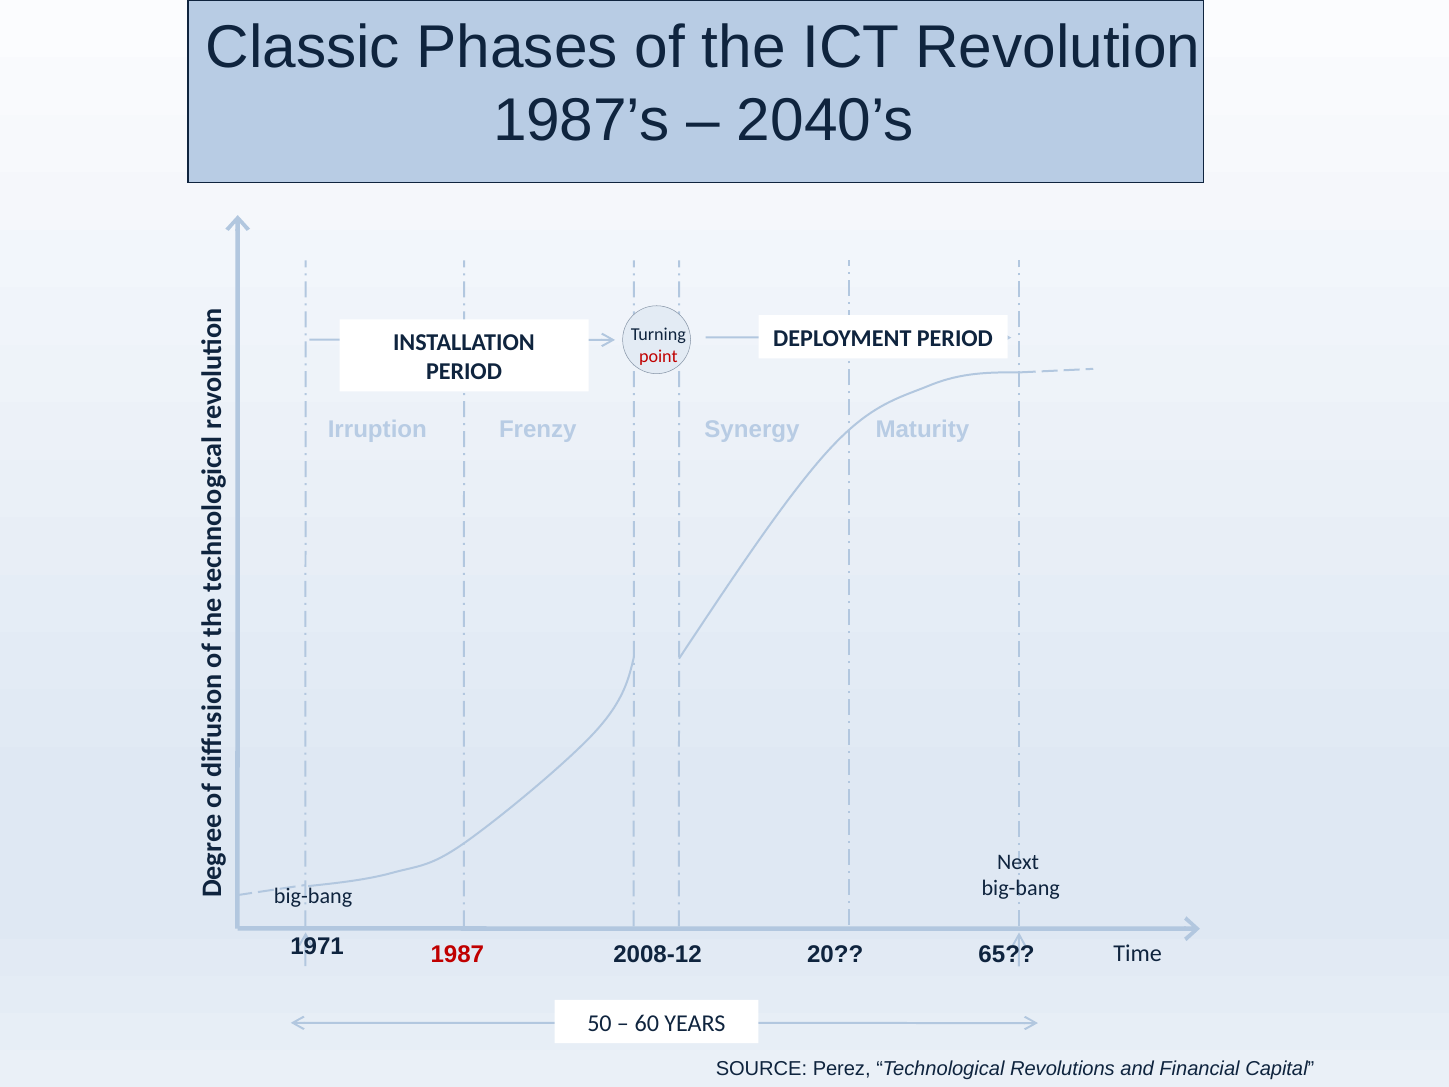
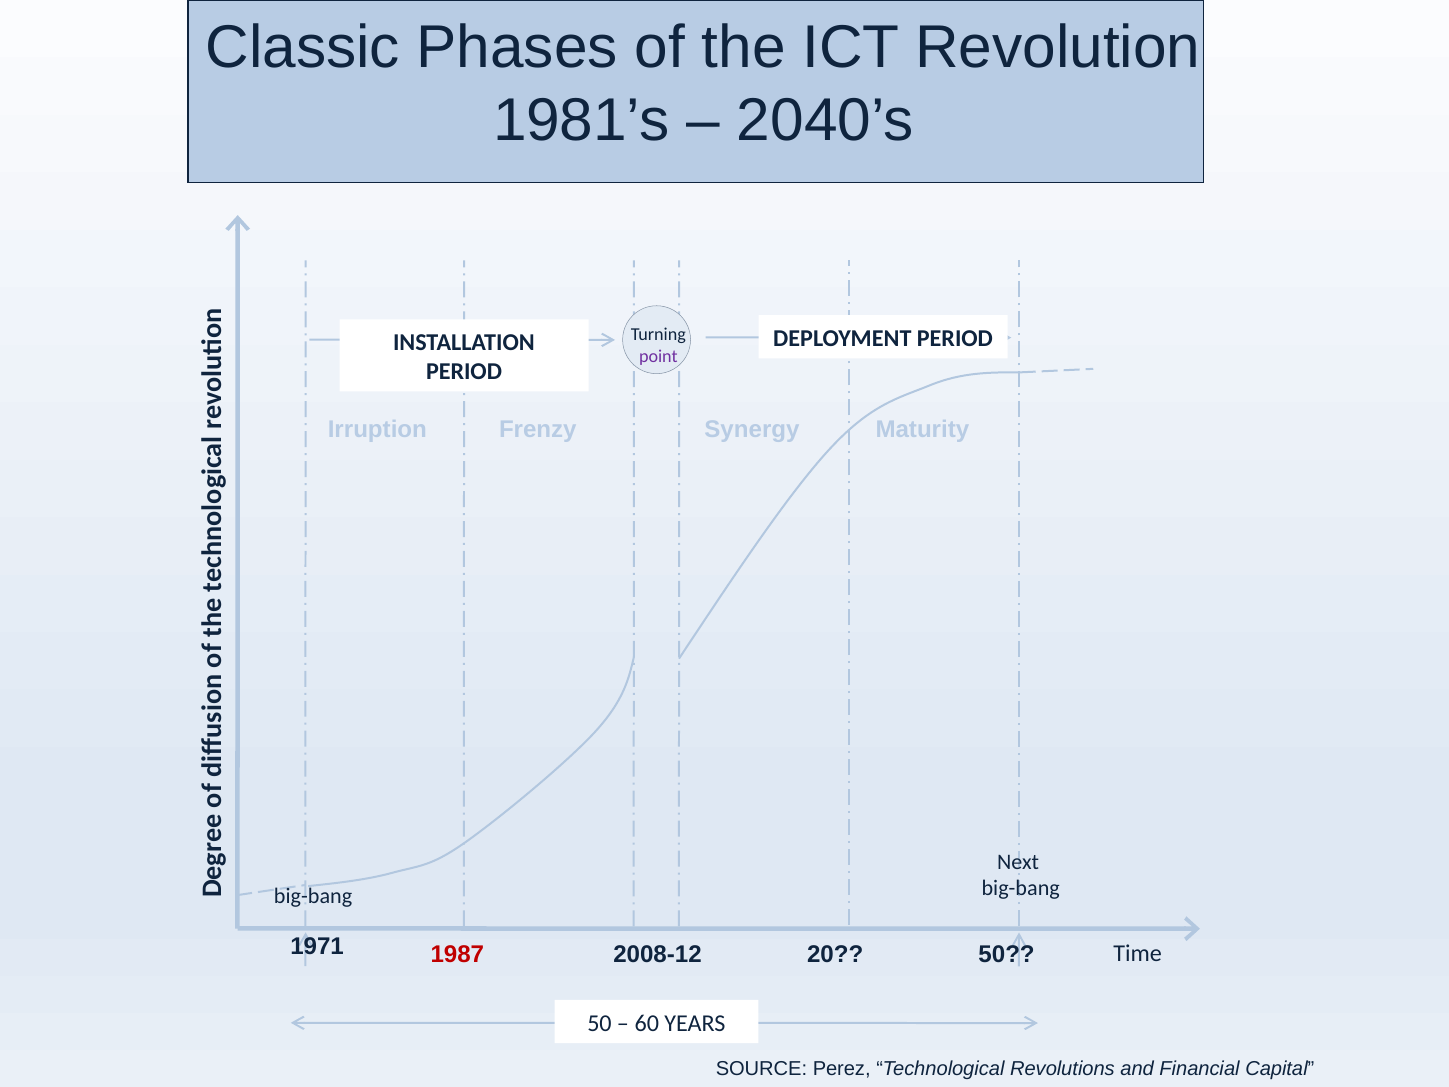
1987’s: 1987’s -> 1981’s
point colour: red -> purple
20 65: 65 -> 50
